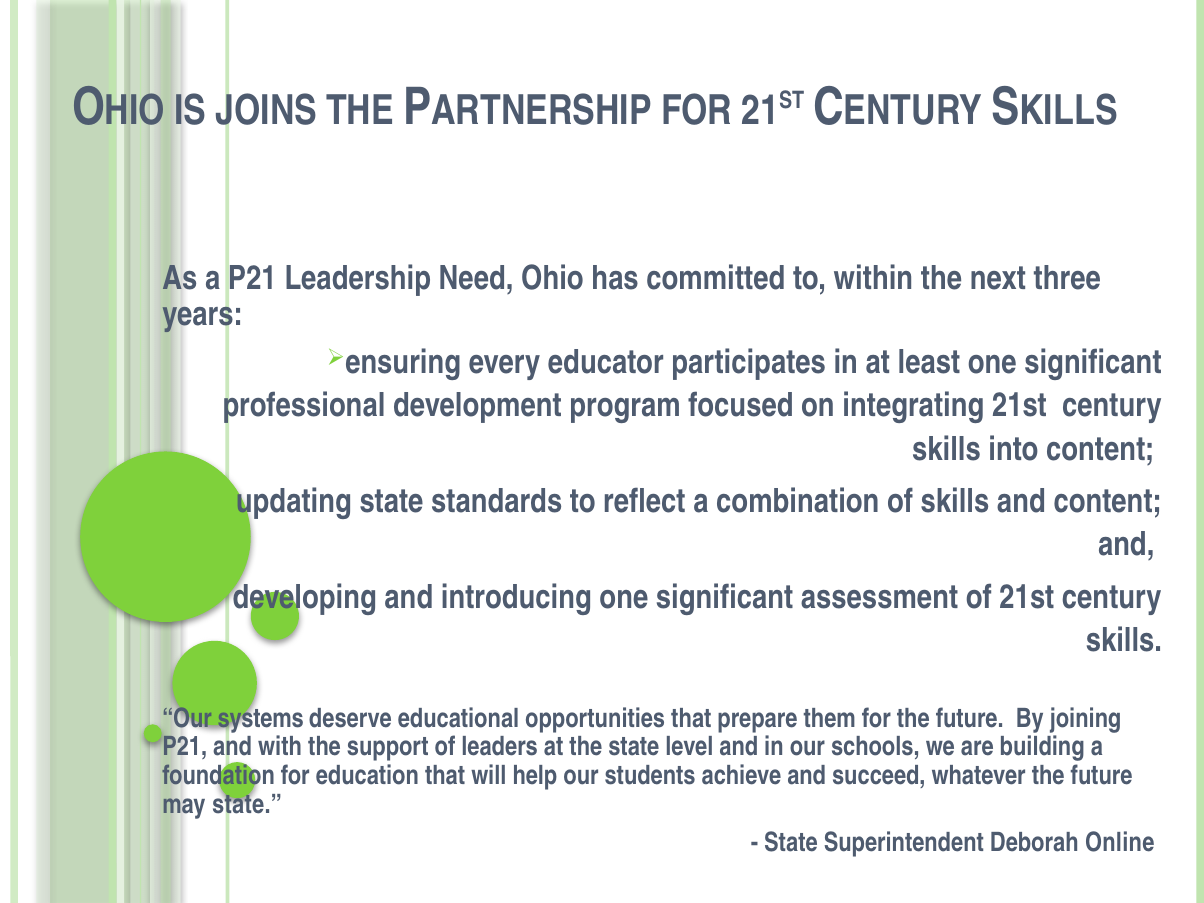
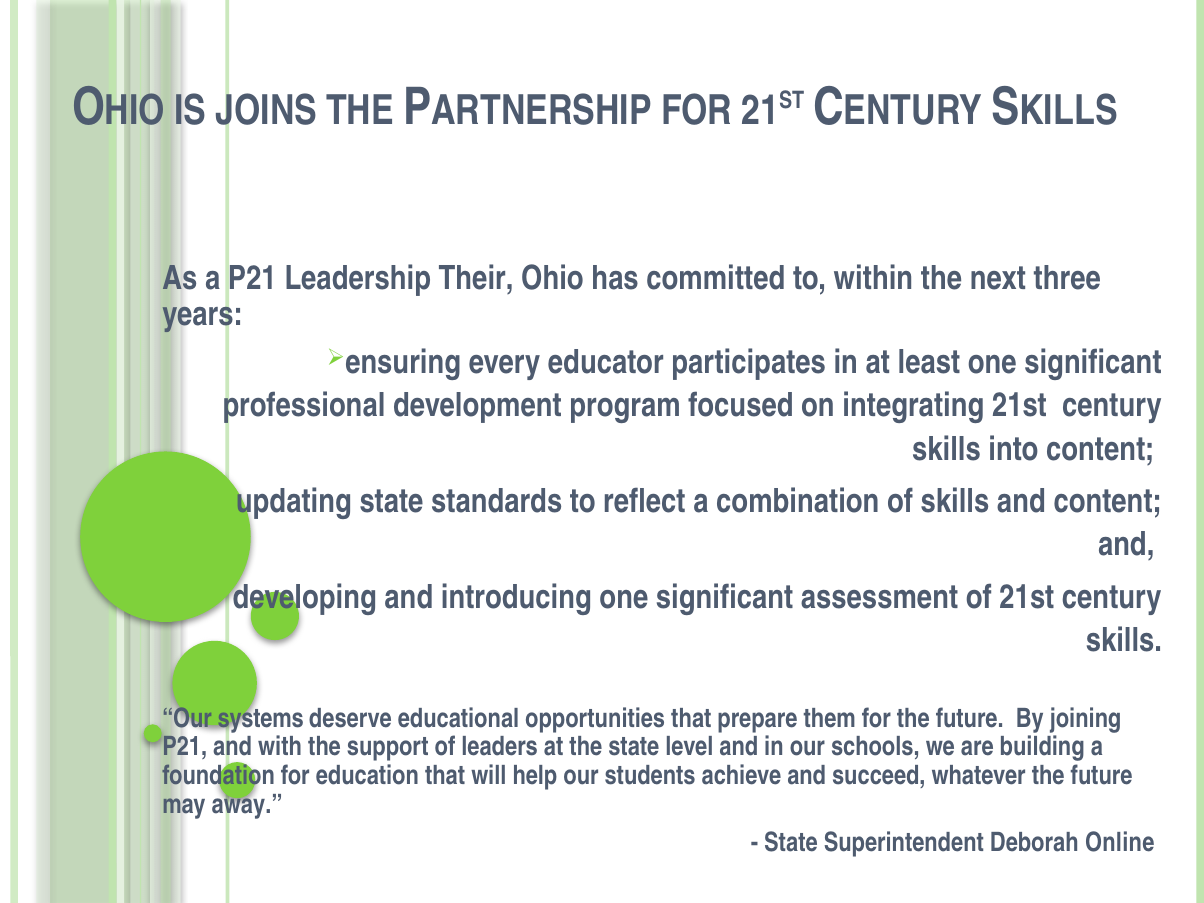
Need: Need -> Their
may state: state -> away
